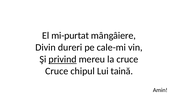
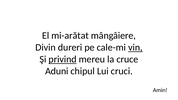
mi-purtat: mi-purtat -> mi-arătat
vin underline: none -> present
Cruce at (57, 71): Cruce -> Aduni
taină: taină -> cruci
